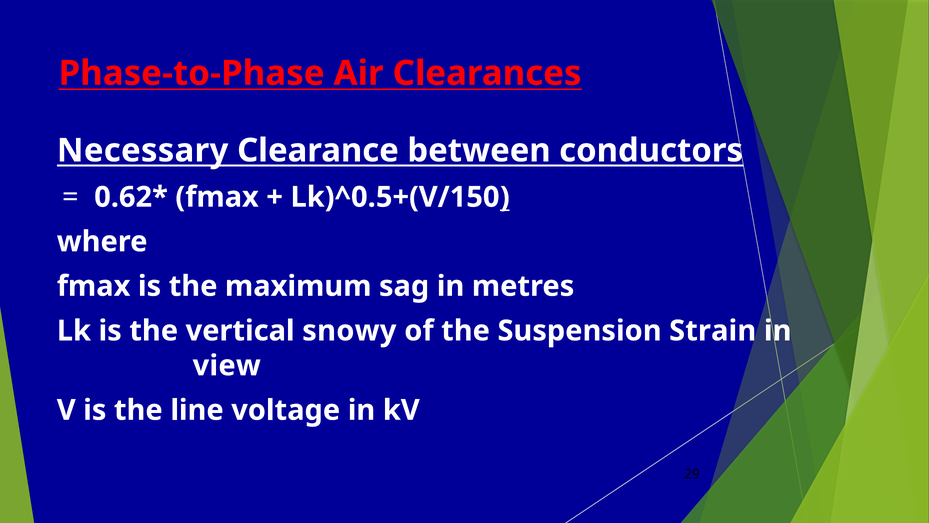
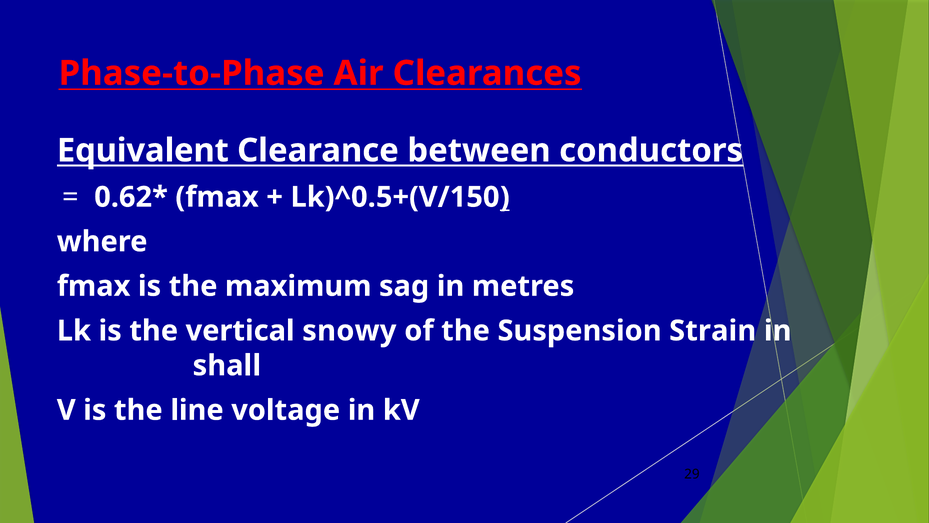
Necessary: Necessary -> Equivalent
view: view -> shall
